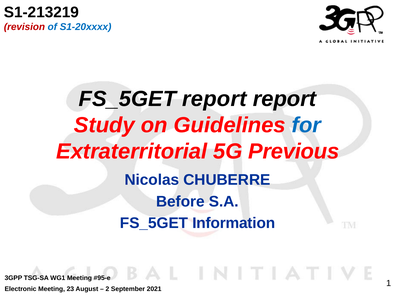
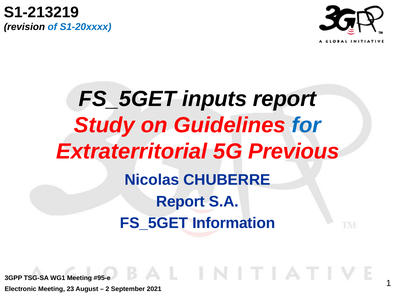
revision colour: red -> black
FS_5GET report: report -> inputs
Before at (180, 202): Before -> Report
